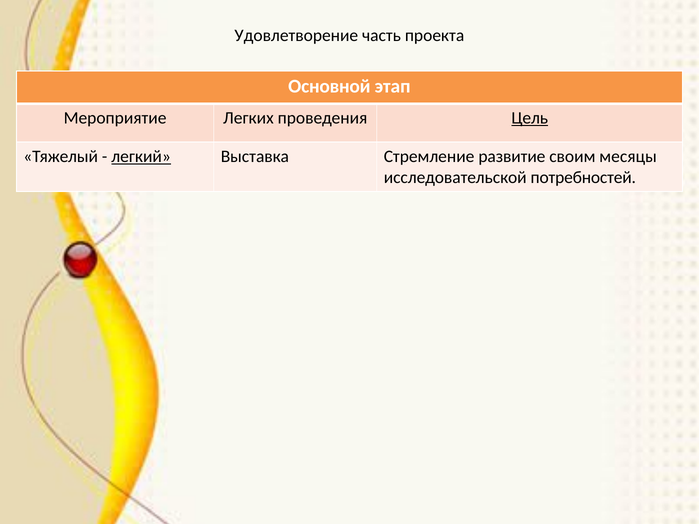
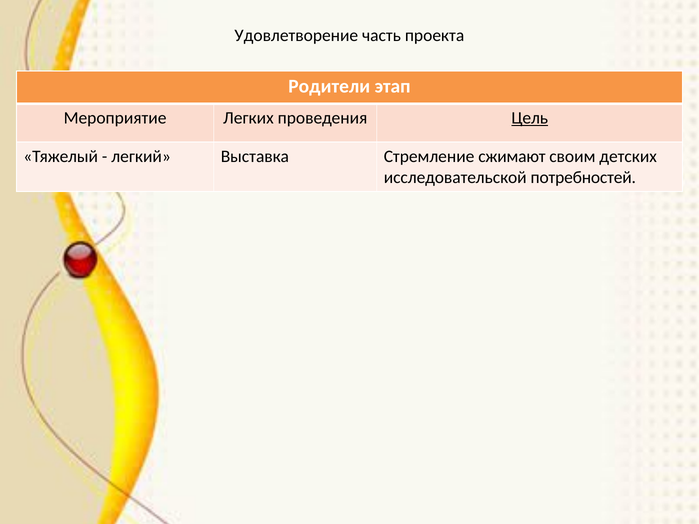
Основной: Основной -> Родители
легкий underline: present -> none
развитие: развитие -> сжимают
месяцы: месяцы -> детских
